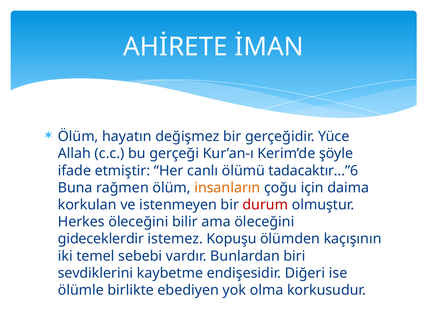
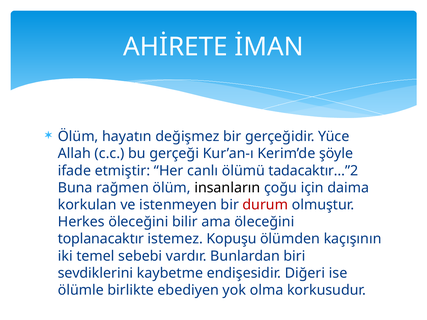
tadacaktır…”6: tadacaktır…”6 -> tadacaktır…”2
insanların colour: orange -> black
gideceklerdir: gideceklerdir -> toplanacaktır
